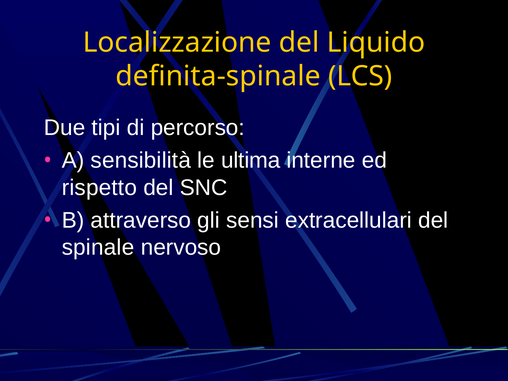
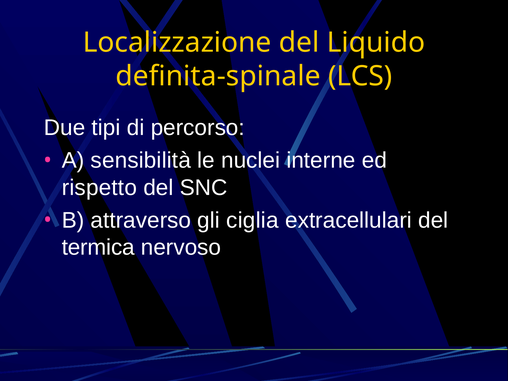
ultima: ultima -> nuclei
sensi: sensi -> ciglia
spinale: spinale -> termica
